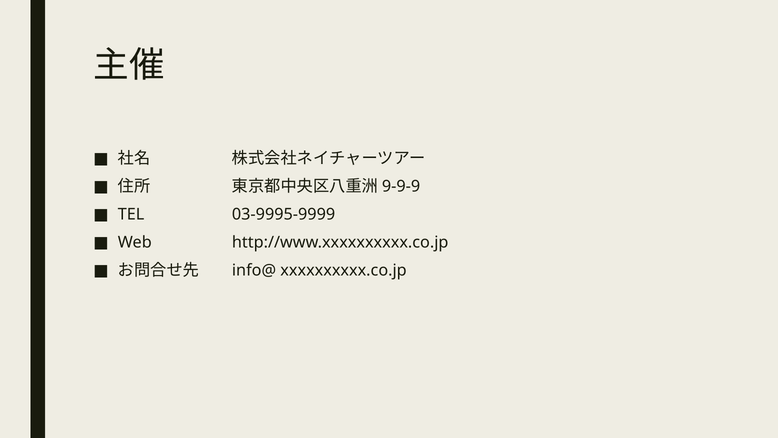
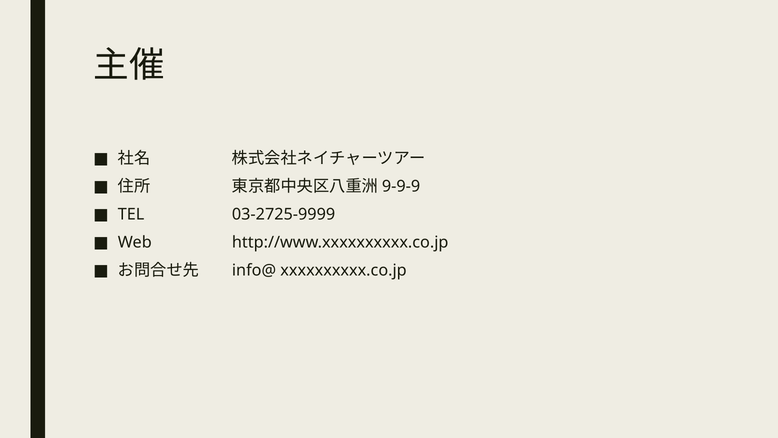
03-9995-9999: 03-9995-9999 -> 03-2725-9999
